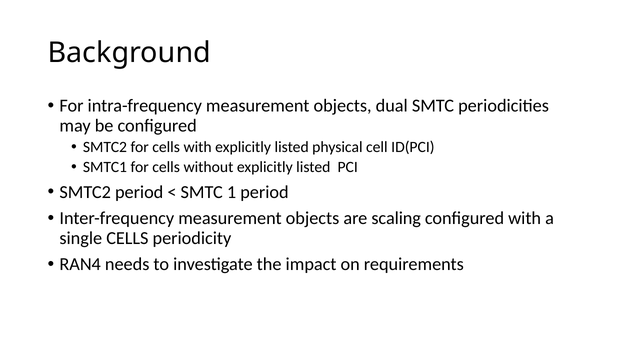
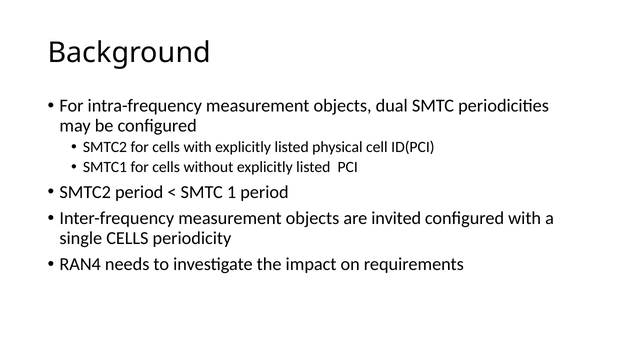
scaling: scaling -> invited
